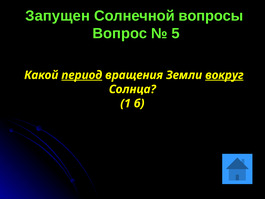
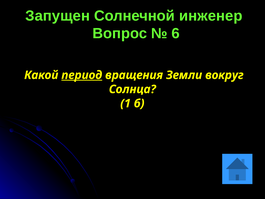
вопросы: вопросы -> инженер
5: 5 -> 6
вокруг underline: present -> none
